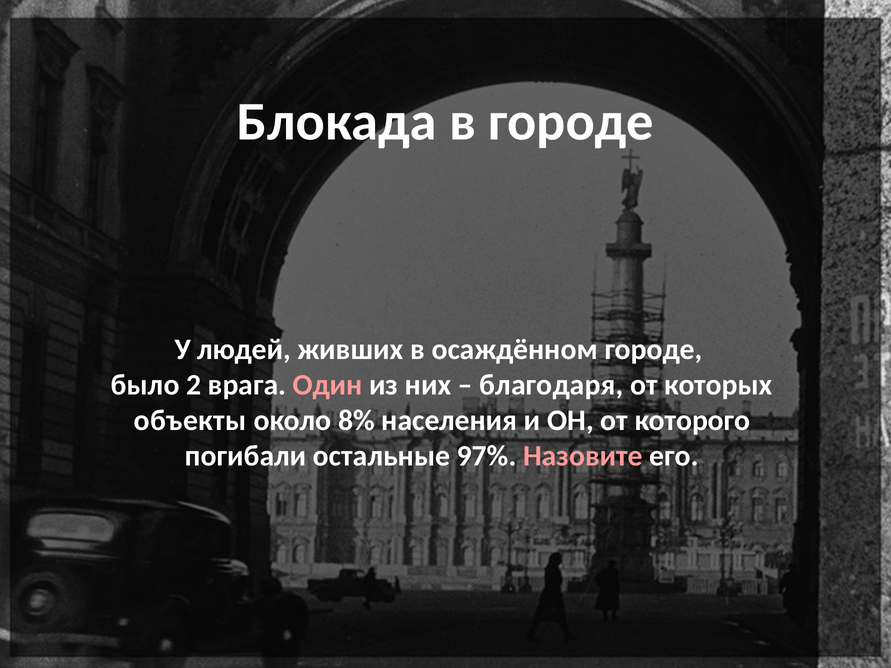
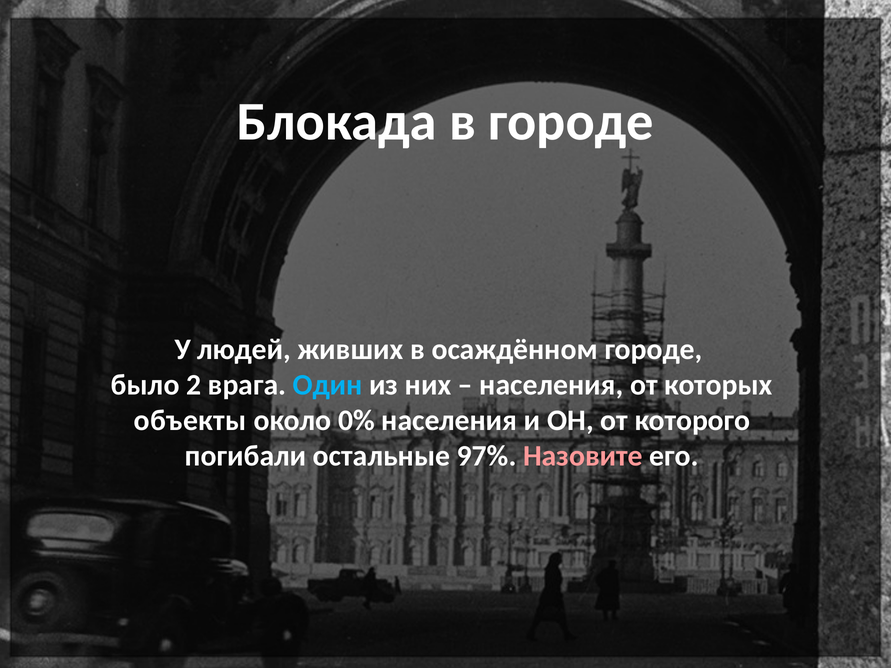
Один colour: pink -> light blue
благодаря at (551, 385): благодаря -> населения
8%: 8% -> 0%
